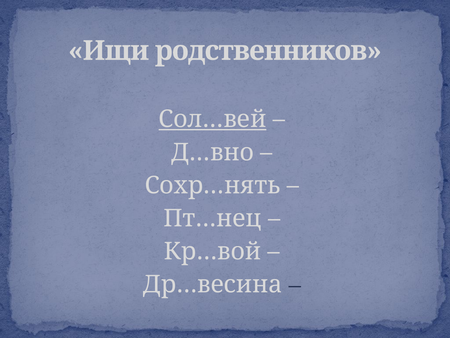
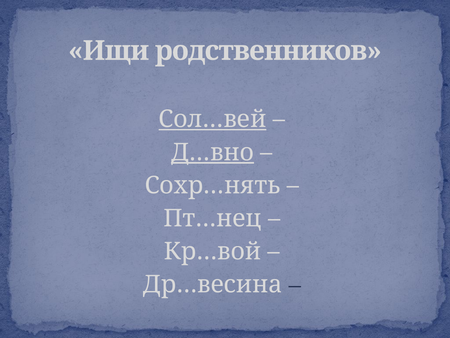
Д…вно underline: none -> present
